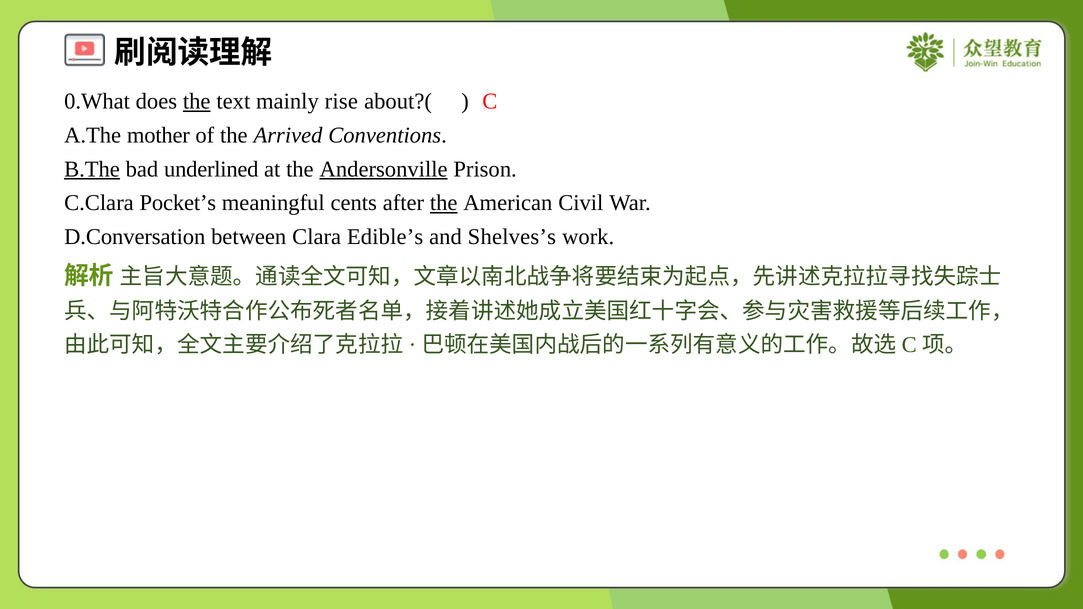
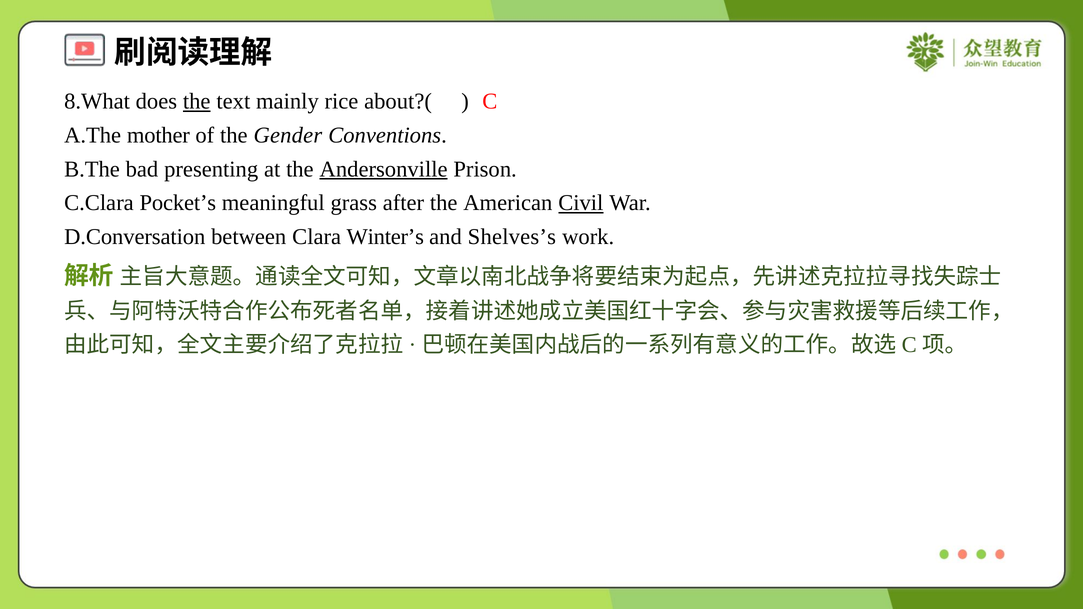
0.What: 0.What -> 8.What
rise: rise -> rice
Arrived: Arrived -> Gender
B.The underline: present -> none
underlined: underlined -> presenting
cents: cents -> grass
the at (444, 203) underline: present -> none
Civil underline: none -> present
Edible’s: Edible’s -> Winter’s
